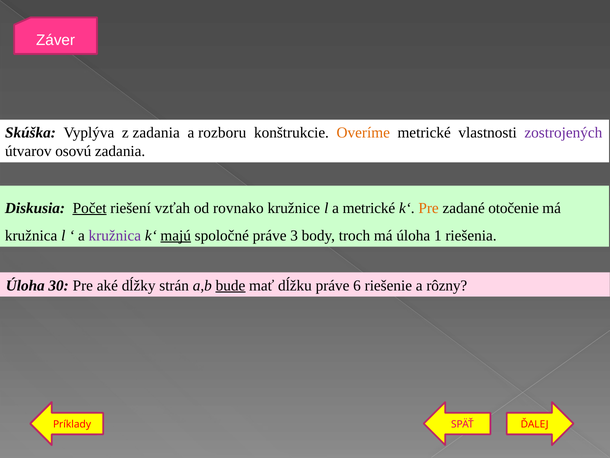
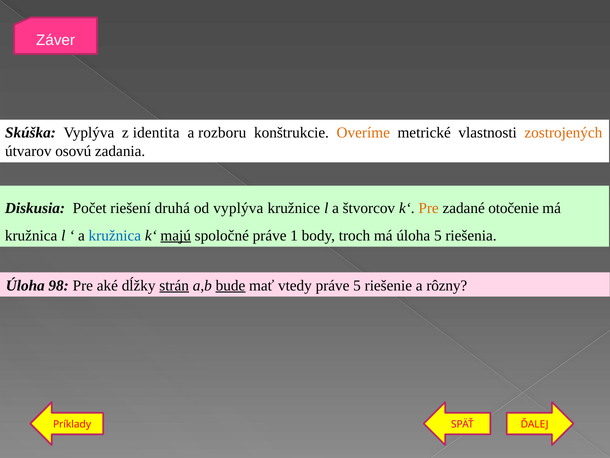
z zadania: zadania -> identita
zostrojených colour: purple -> orange
Počet underline: present -> none
vzťah: vzťah -> druhá
od rovnako: rovnako -> vyplýva
a metrické: metrické -> štvorcov
kružnica at (115, 235) colour: purple -> blue
3: 3 -> 1
úloha 1: 1 -> 5
30: 30 -> 98
strán underline: none -> present
dĺžku: dĺžku -> vtedy
práve 6: 6 -> 5
